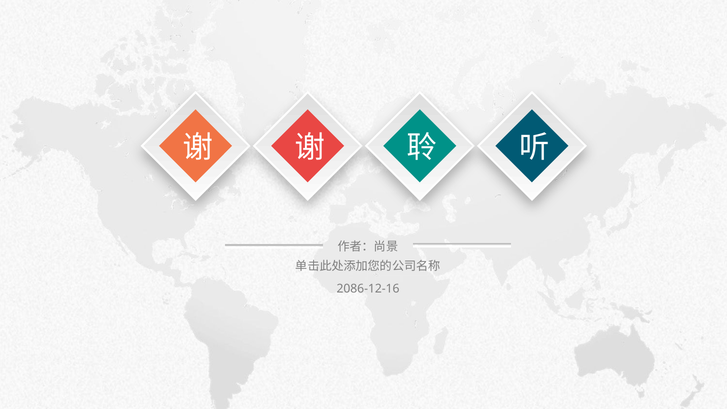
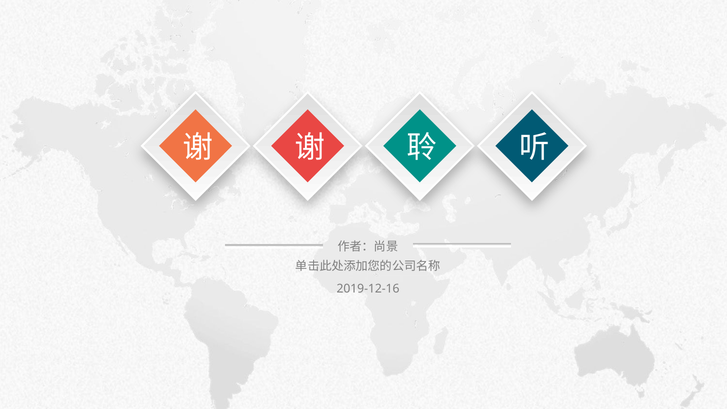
2086-12-16: 2086-12-16 -> 2019-12-16
